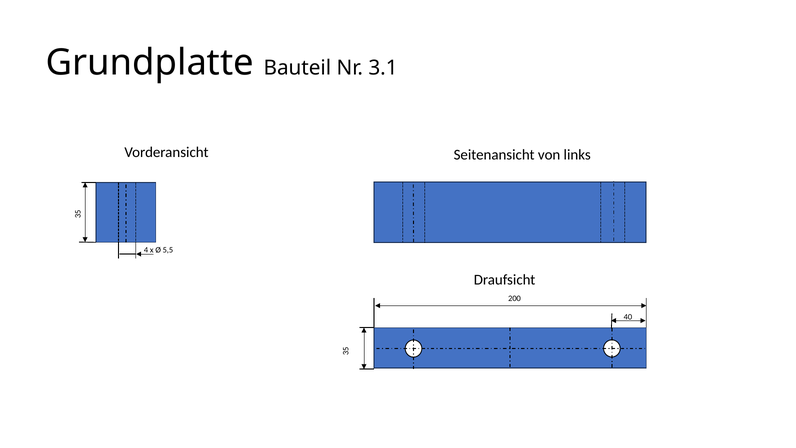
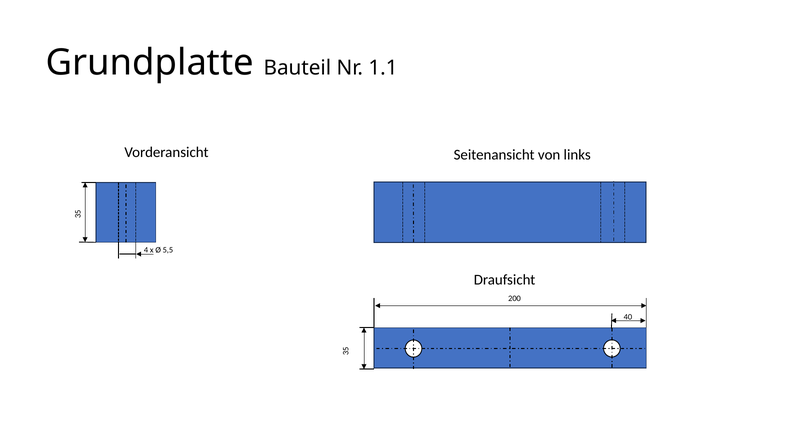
3.1: 3.1 -> 1.1
